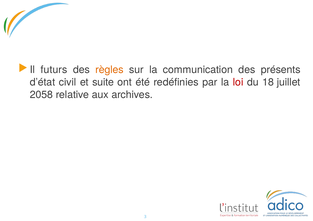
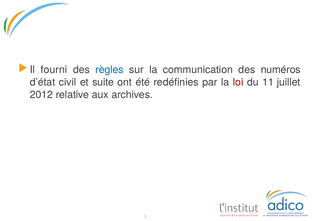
futurs: futurs -> fourni
règles colour: orange -> blue
présents: présents -> numéros
18: 18 -> 11
2058: 2058 -> 2012
